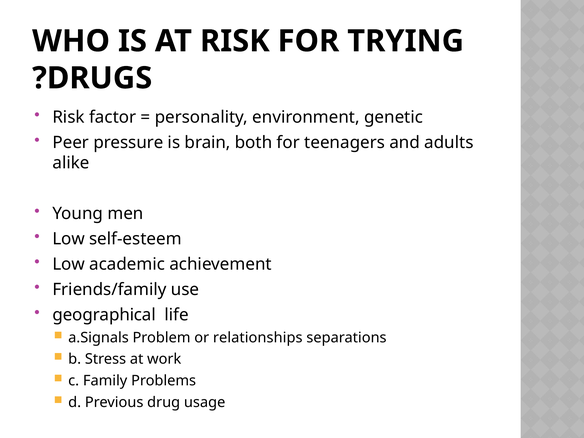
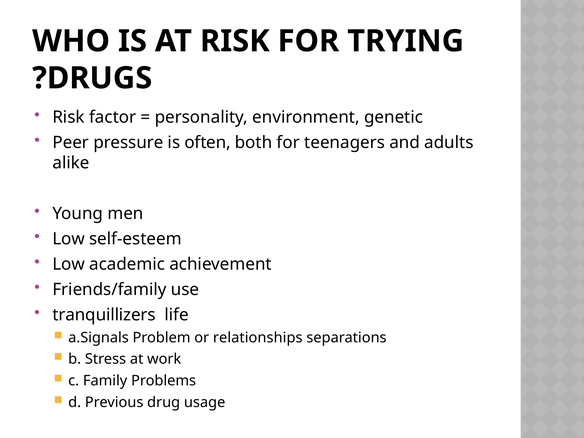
brain: brain -> often
geographical: geographical -> tranquillizers
